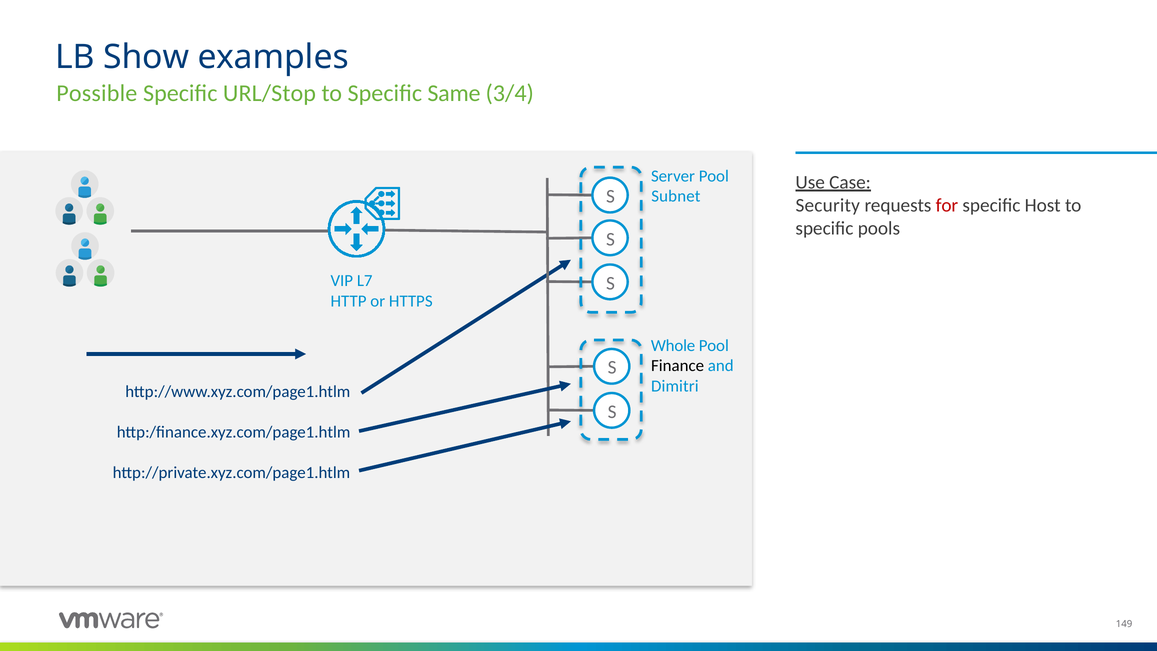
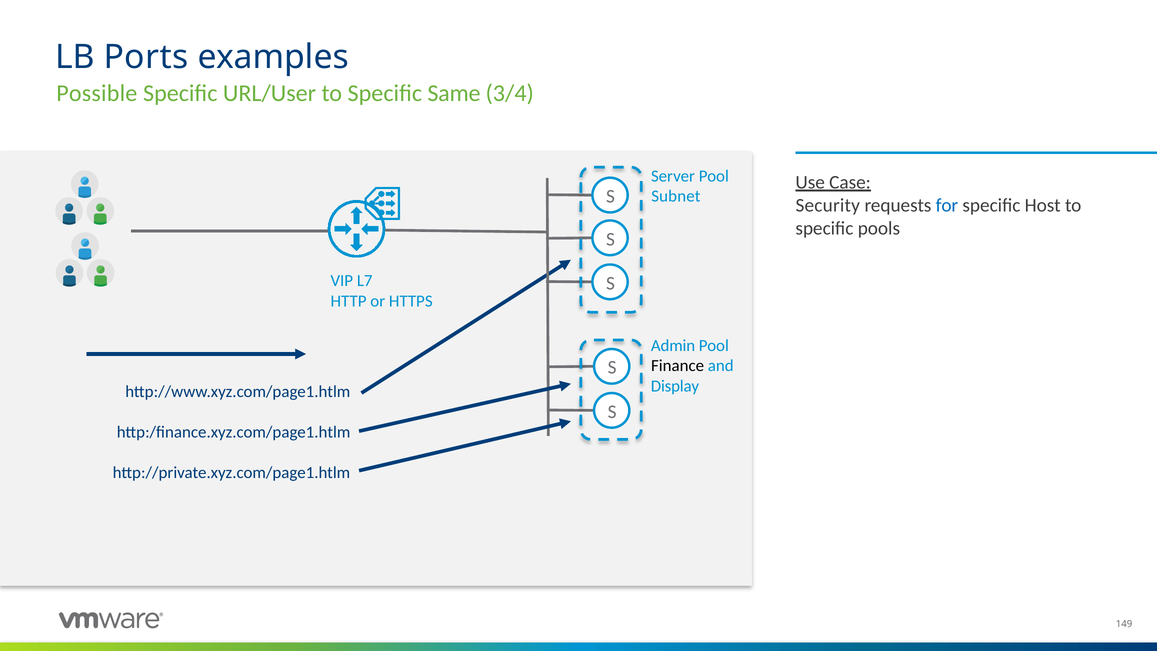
Show: Show -> Ports
URL/Stop: URL/Stop -> URL/User
for colour: red -> blue
Whole: Whole -> Admin
Dimitri: Dimitri -> Display
